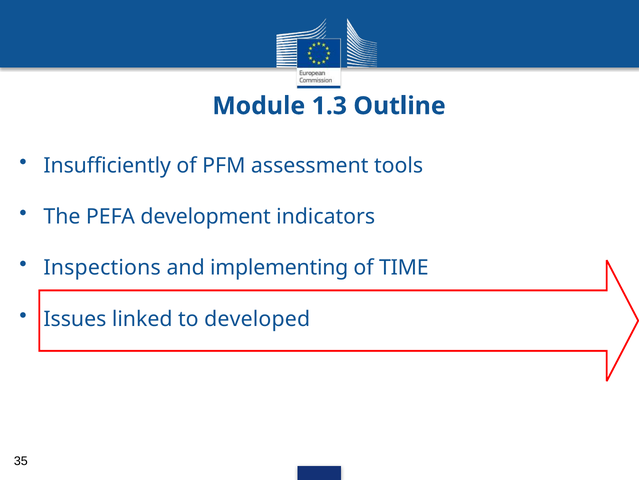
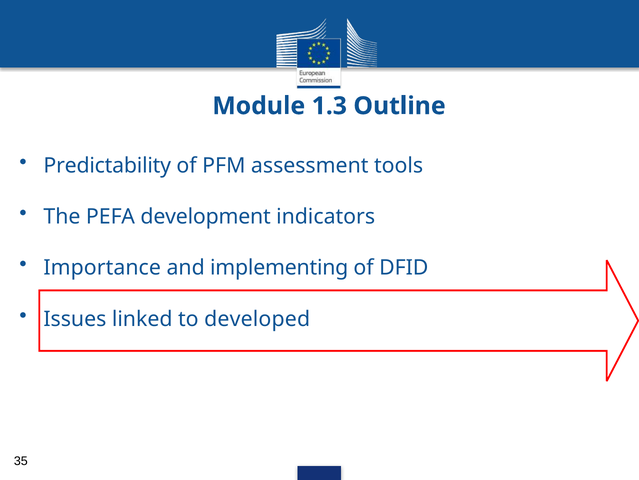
Insufficiently: Insufficiently -> Predictability
Inspections: Inspections -> Importance
TIME: TIME -> DFID
